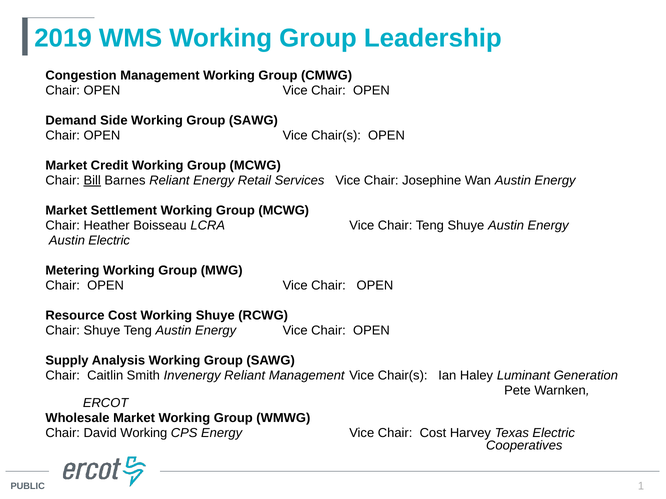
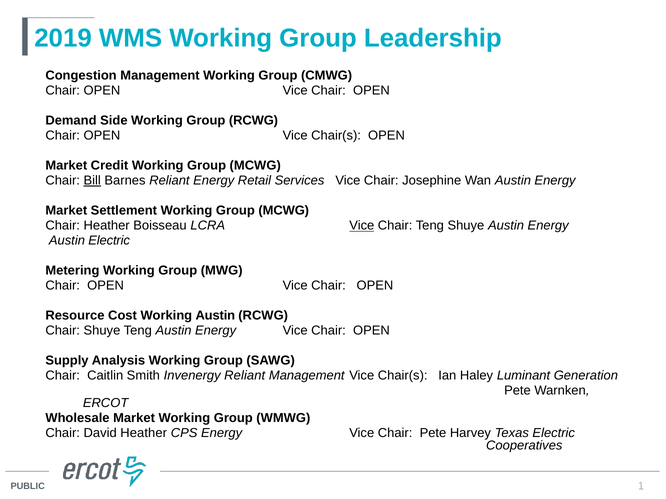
Side Working Group SAWG: SAWG -> RCWG
Vice at (362, 226) underline: none -> present
Working Shuye: Shuye -> Austin
David Working: Working -> Heather
Chair Cost: Cost -> Pete
